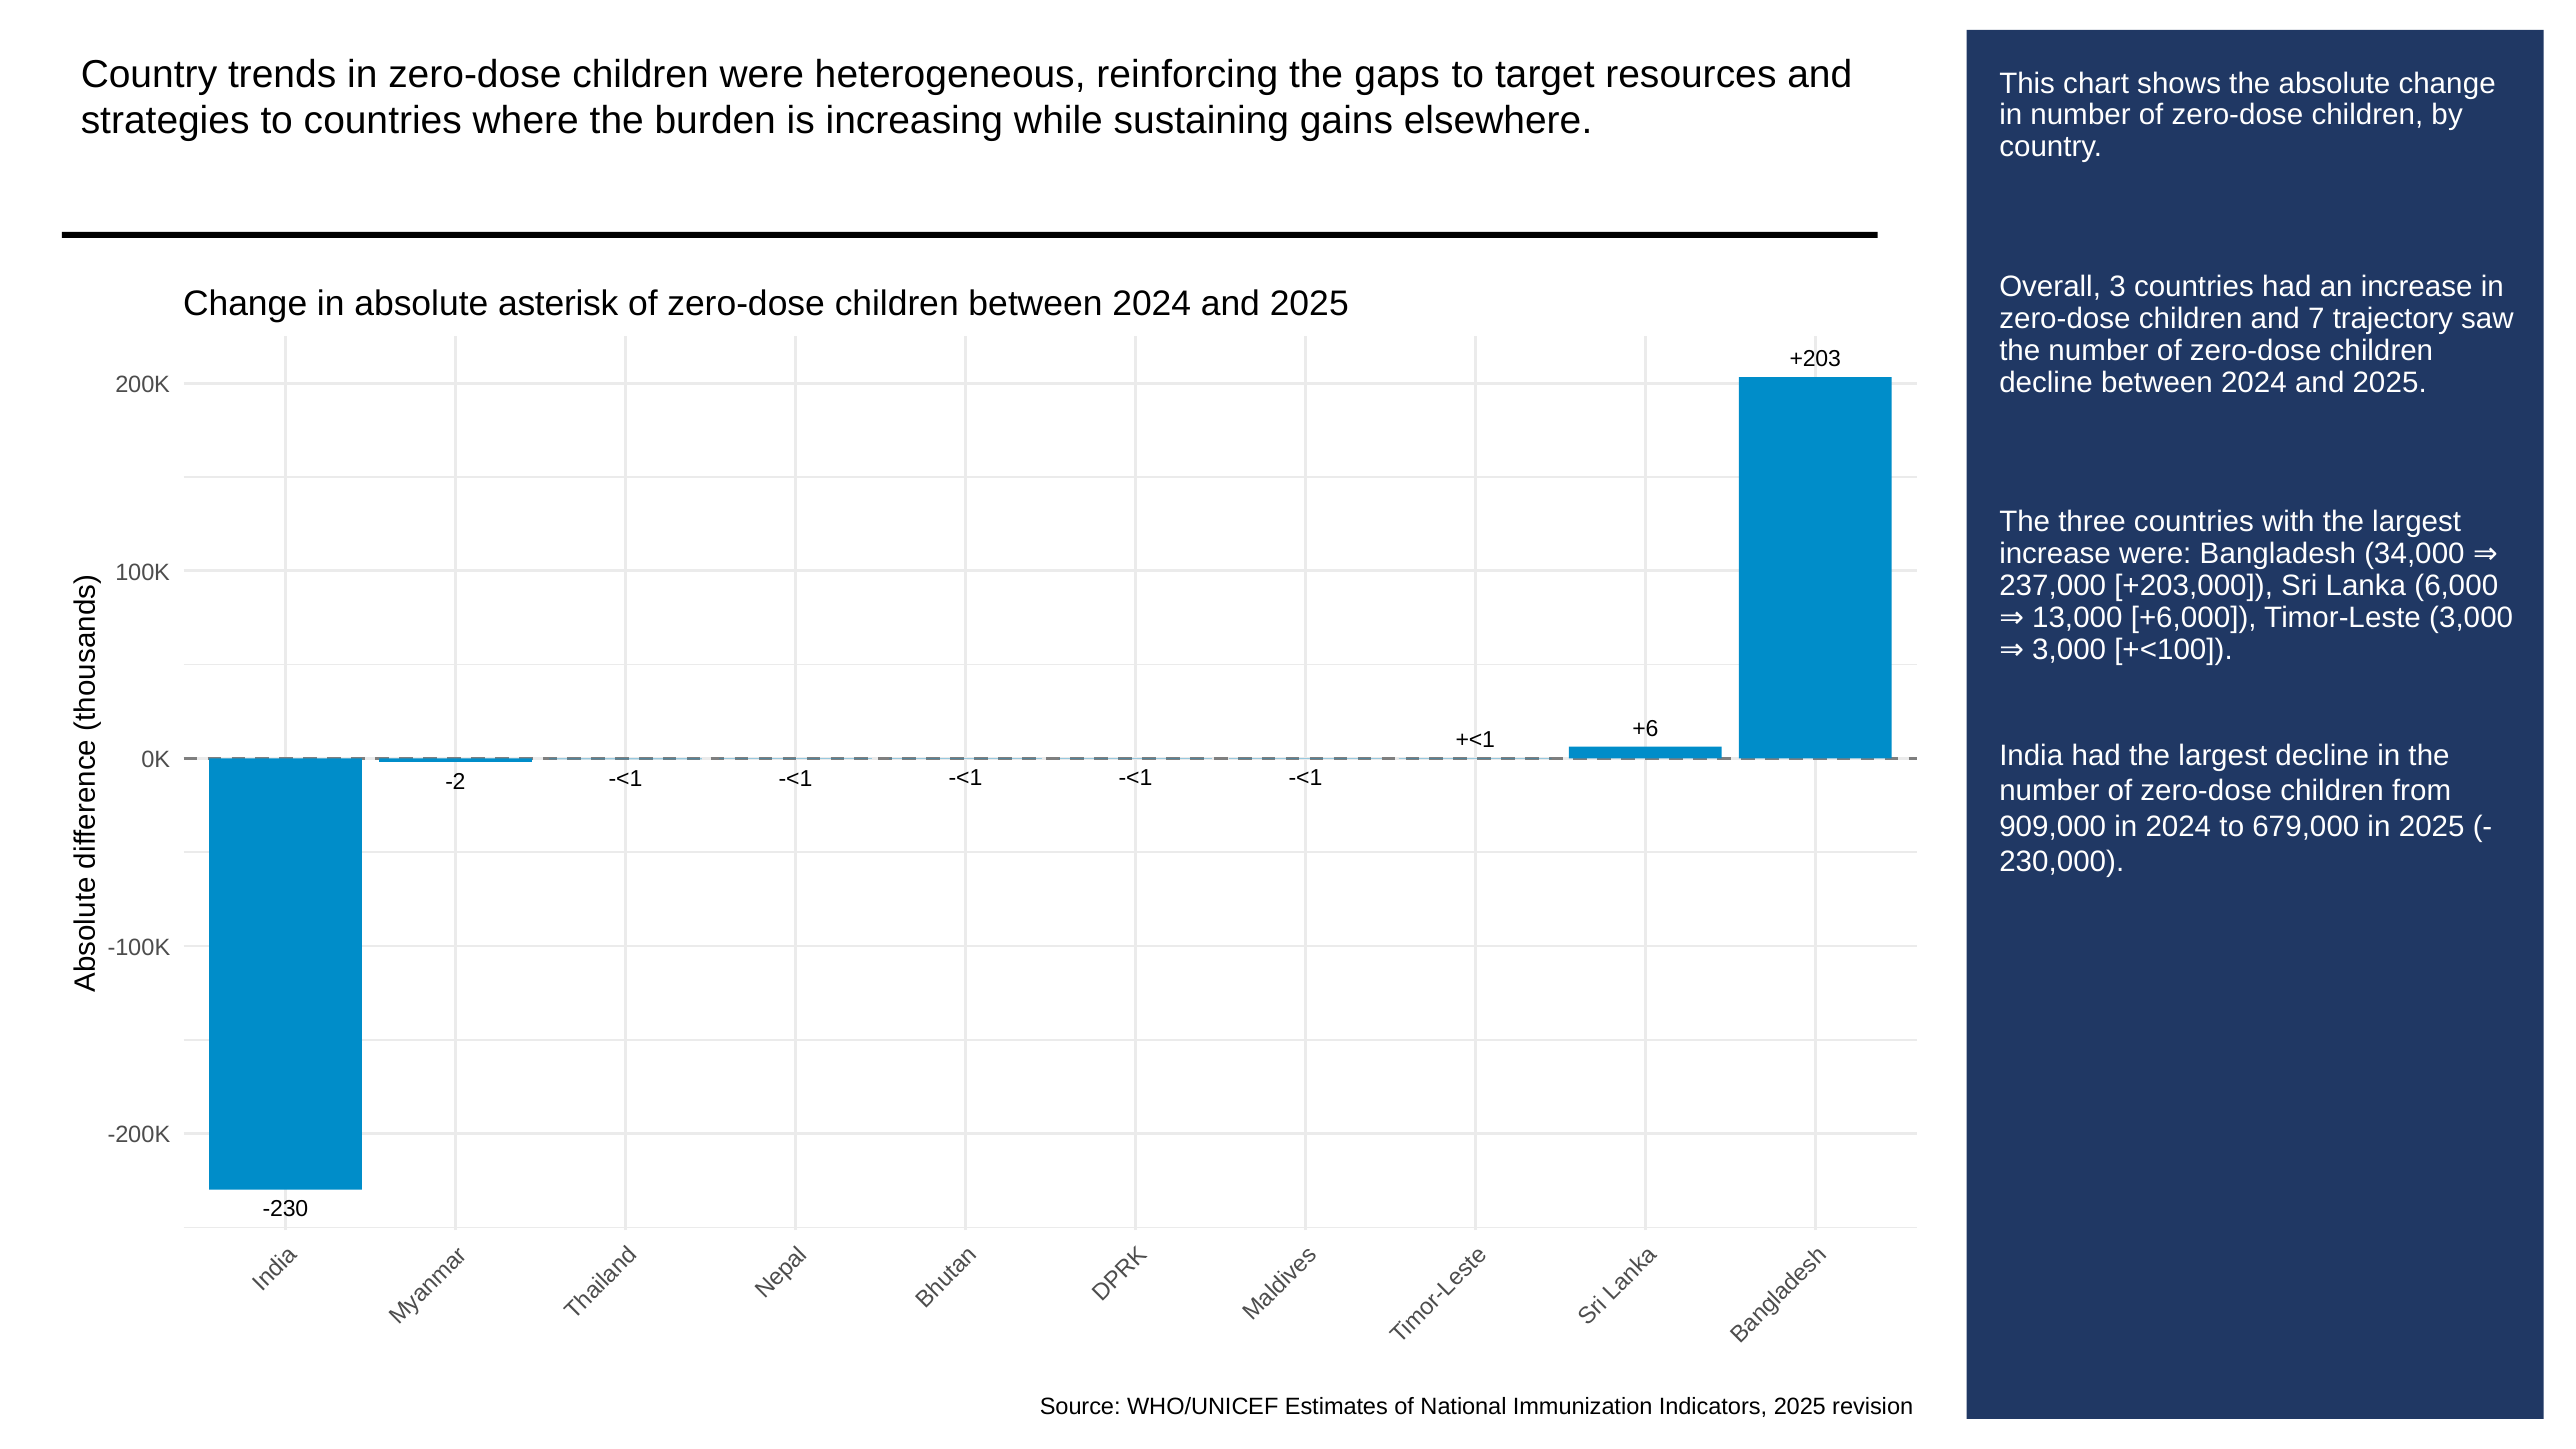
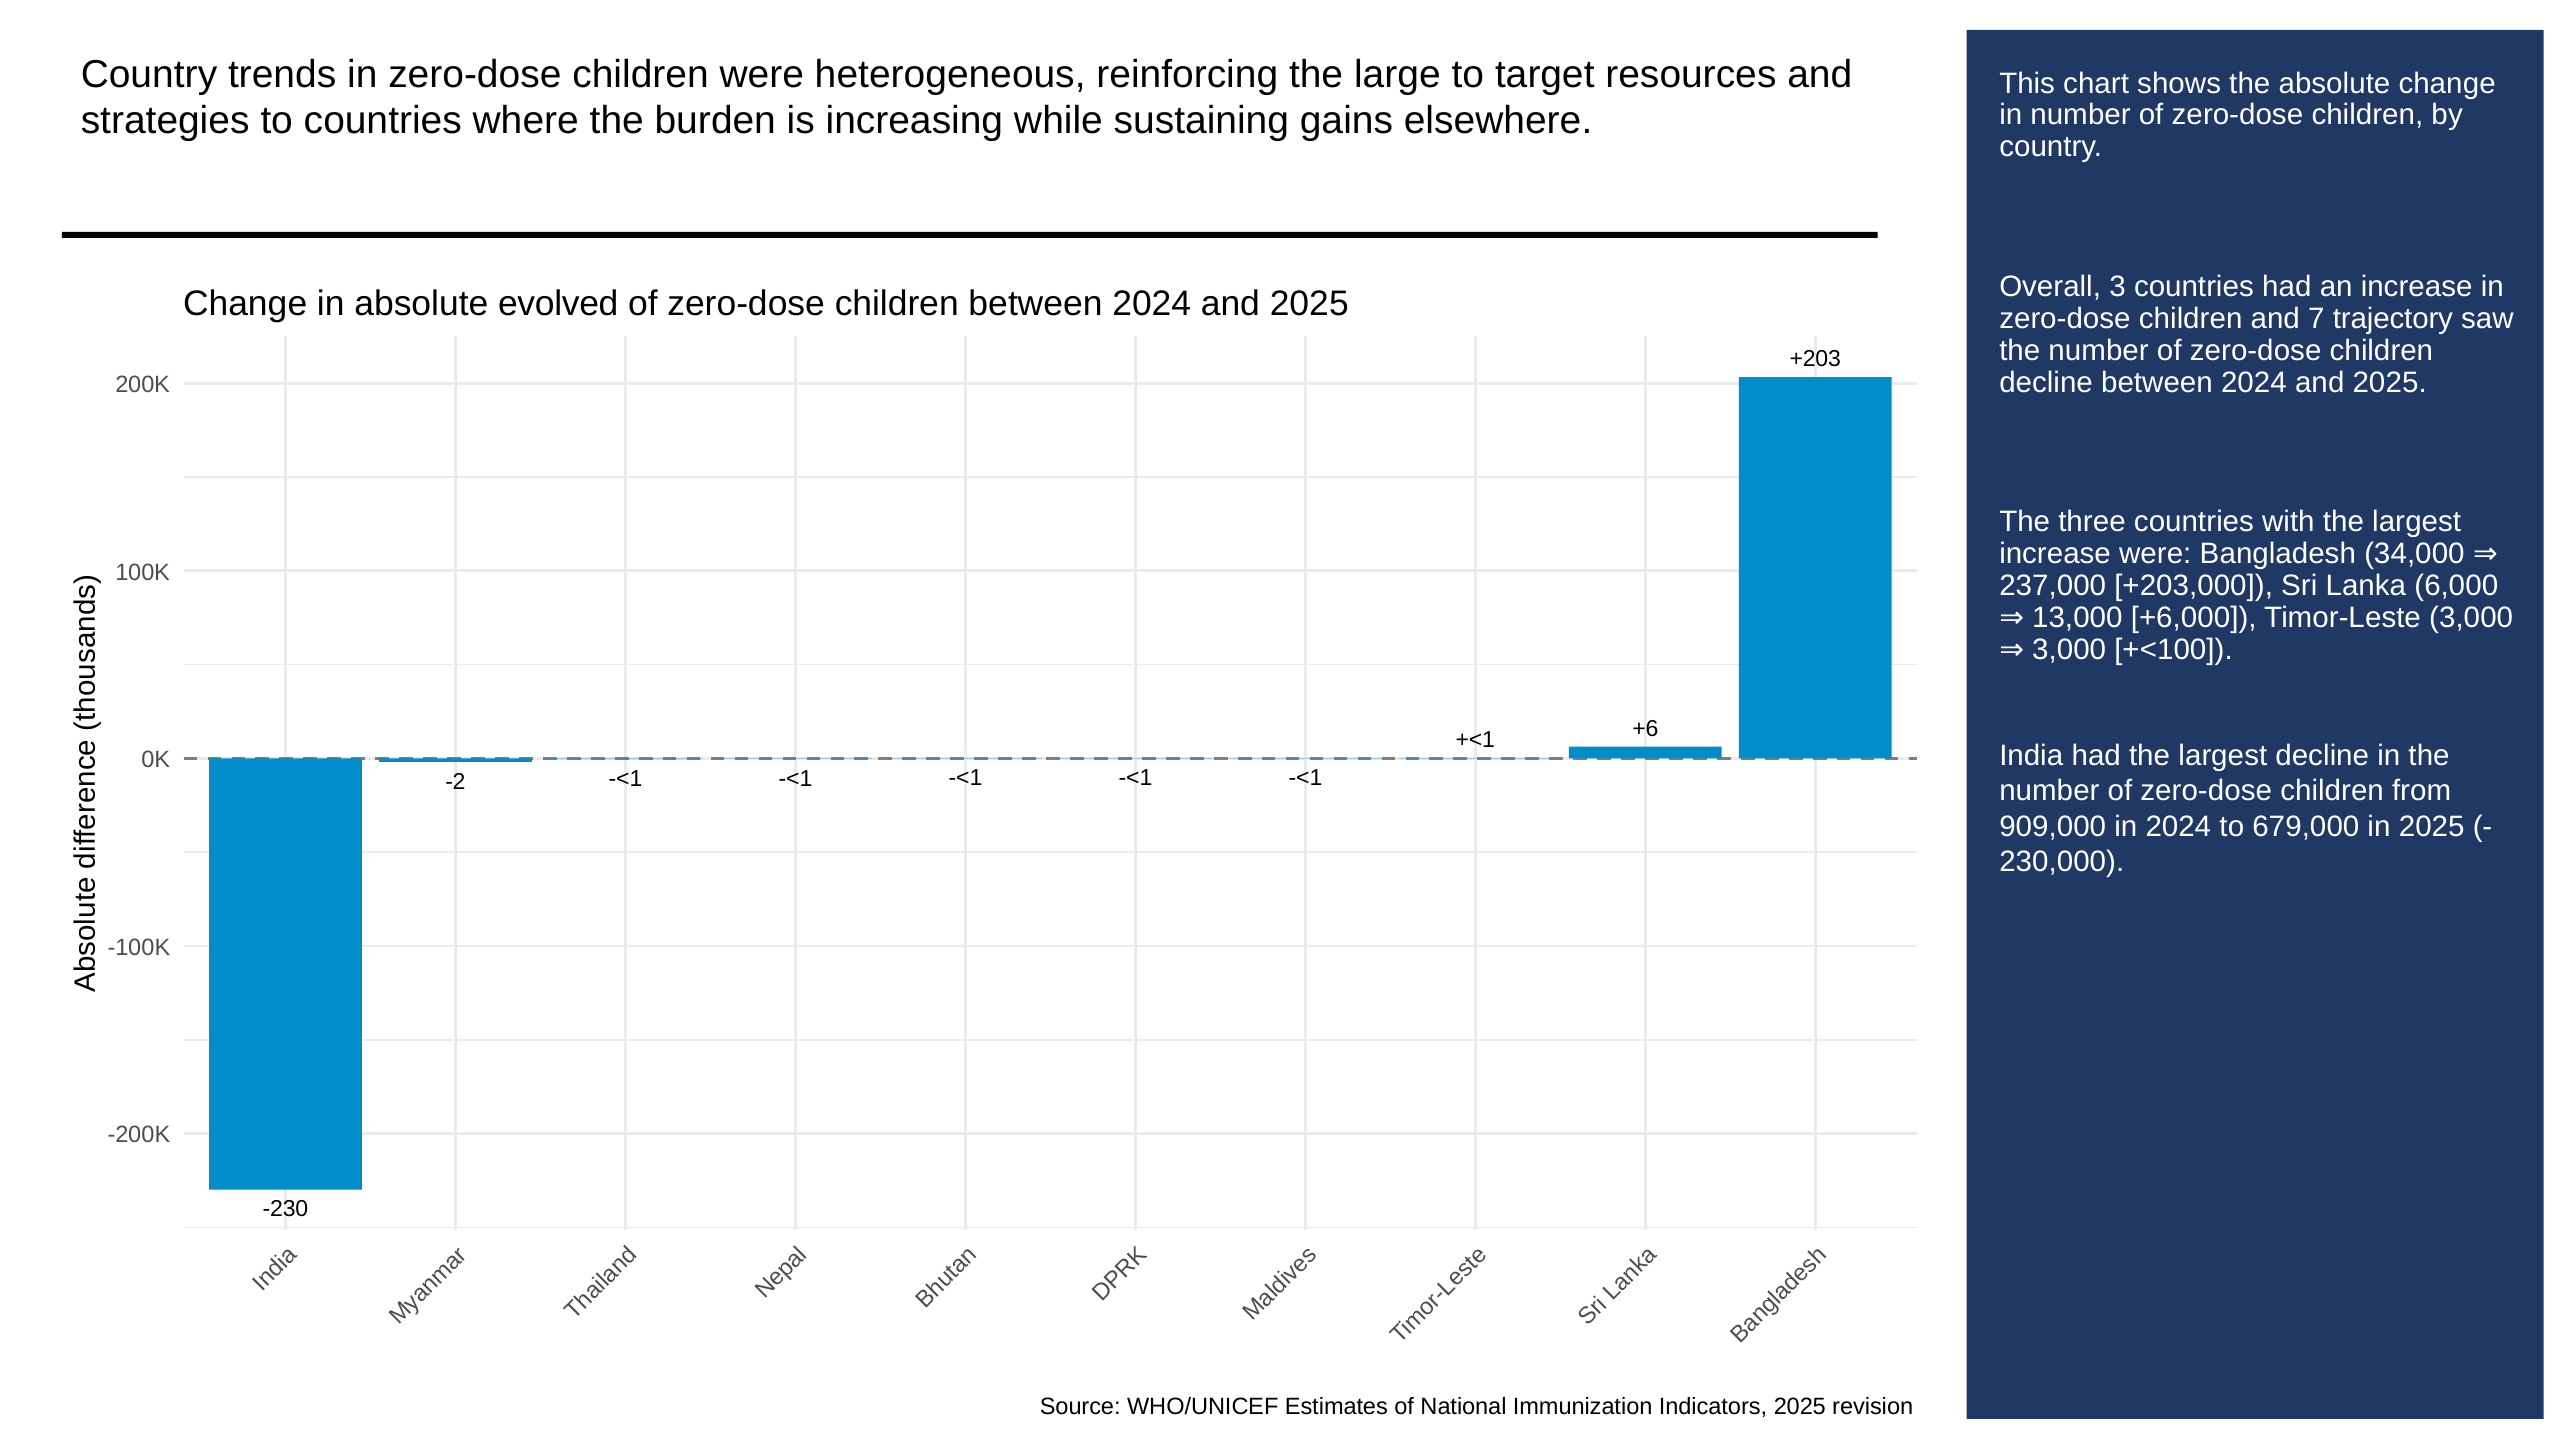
gaps: gaps -> large
asterisk: asterisk -> evolved
